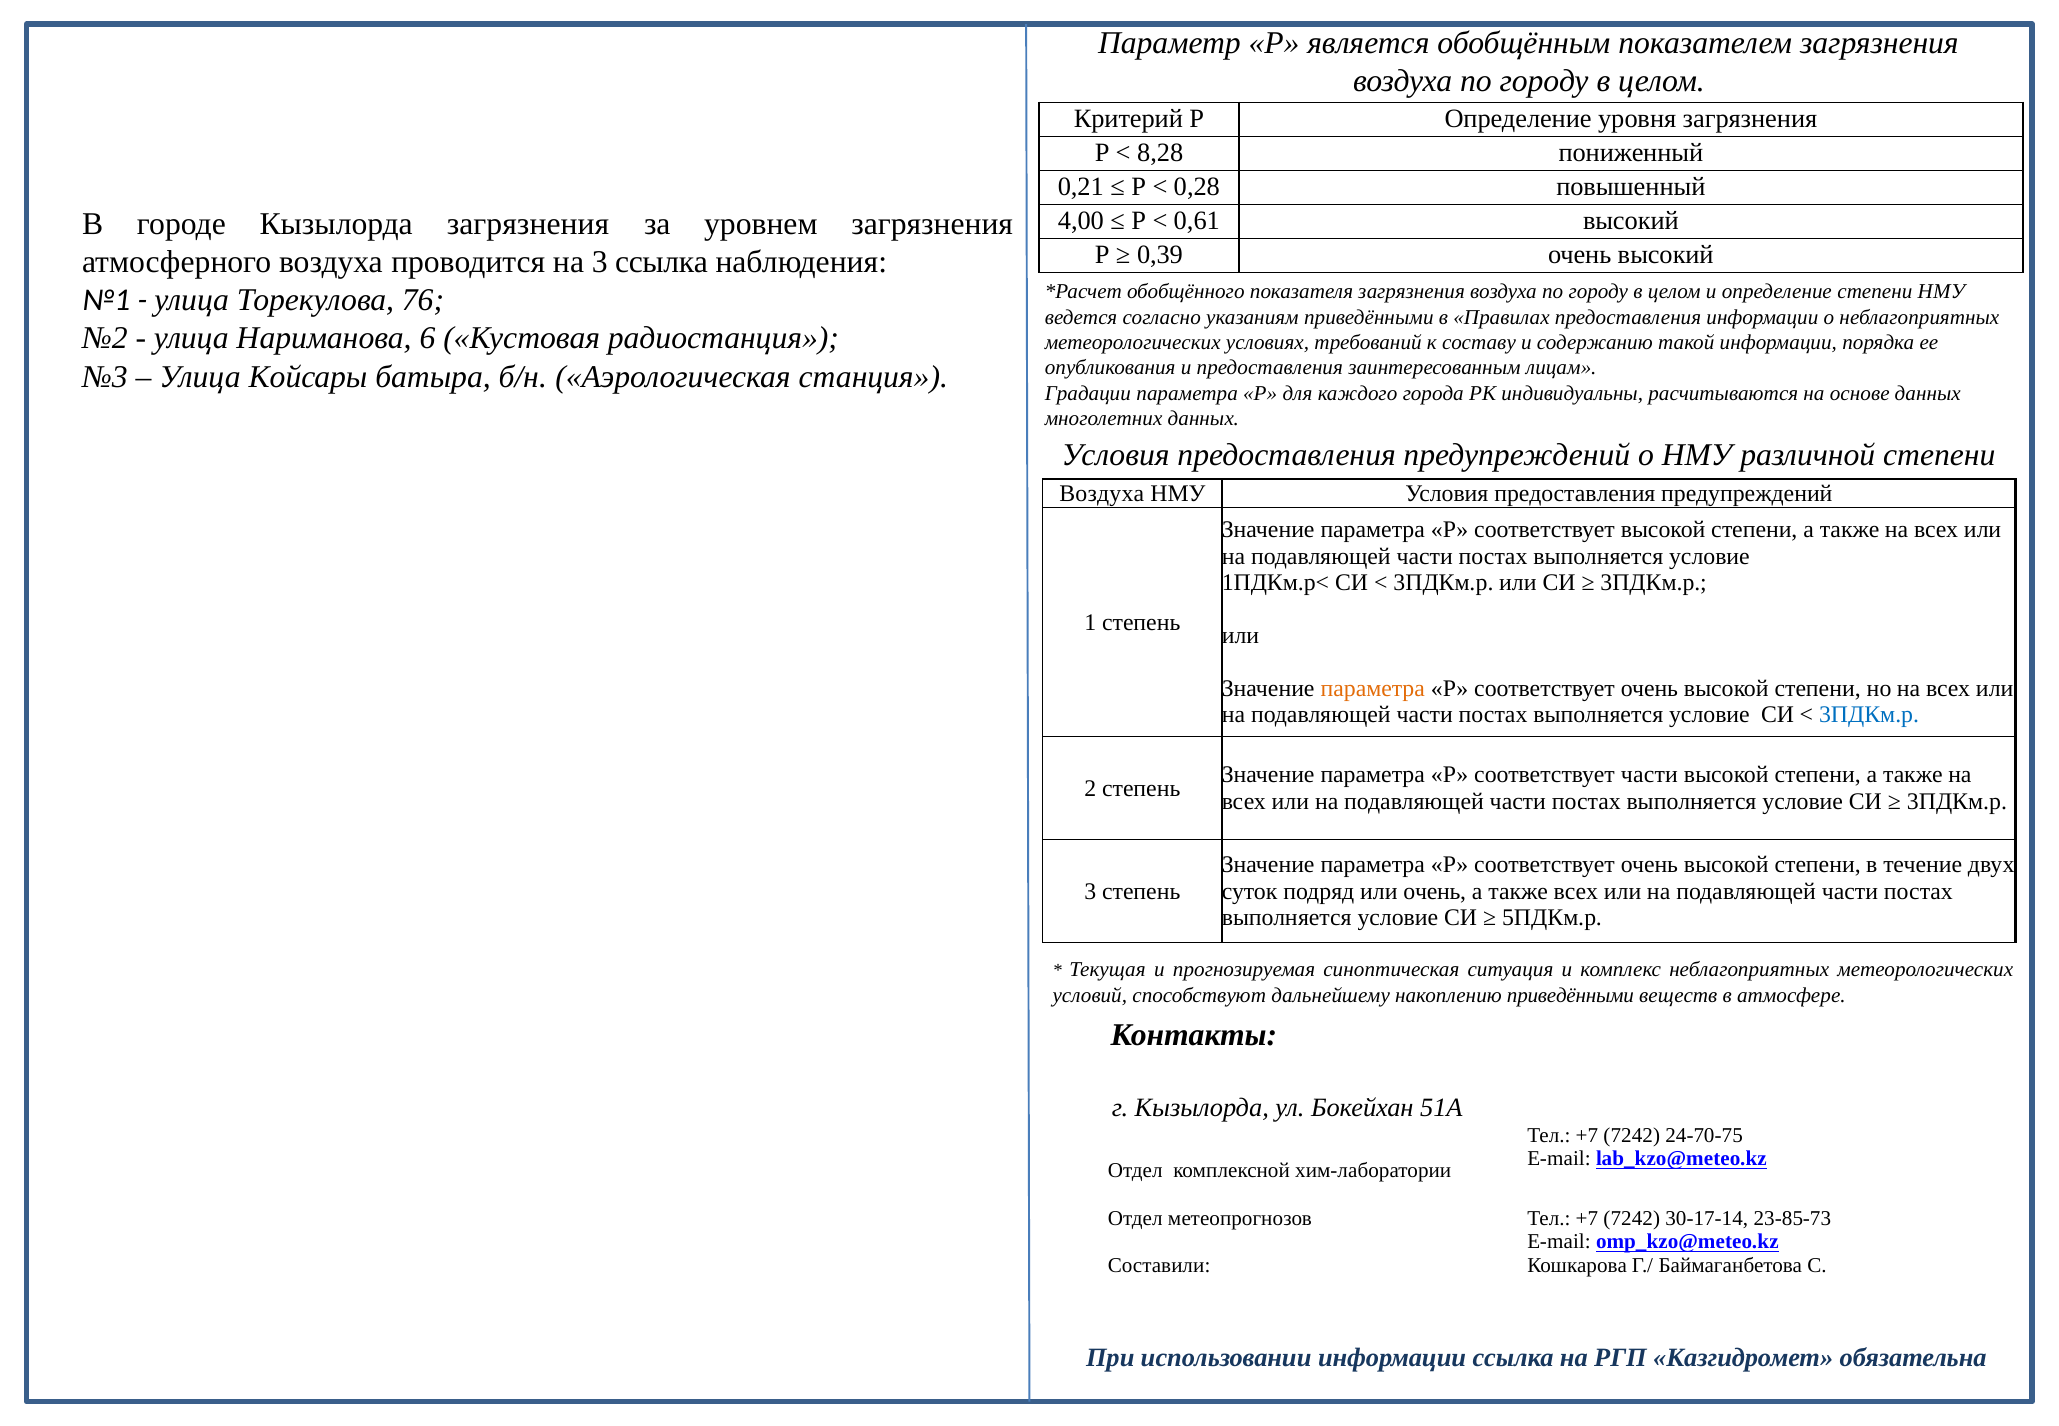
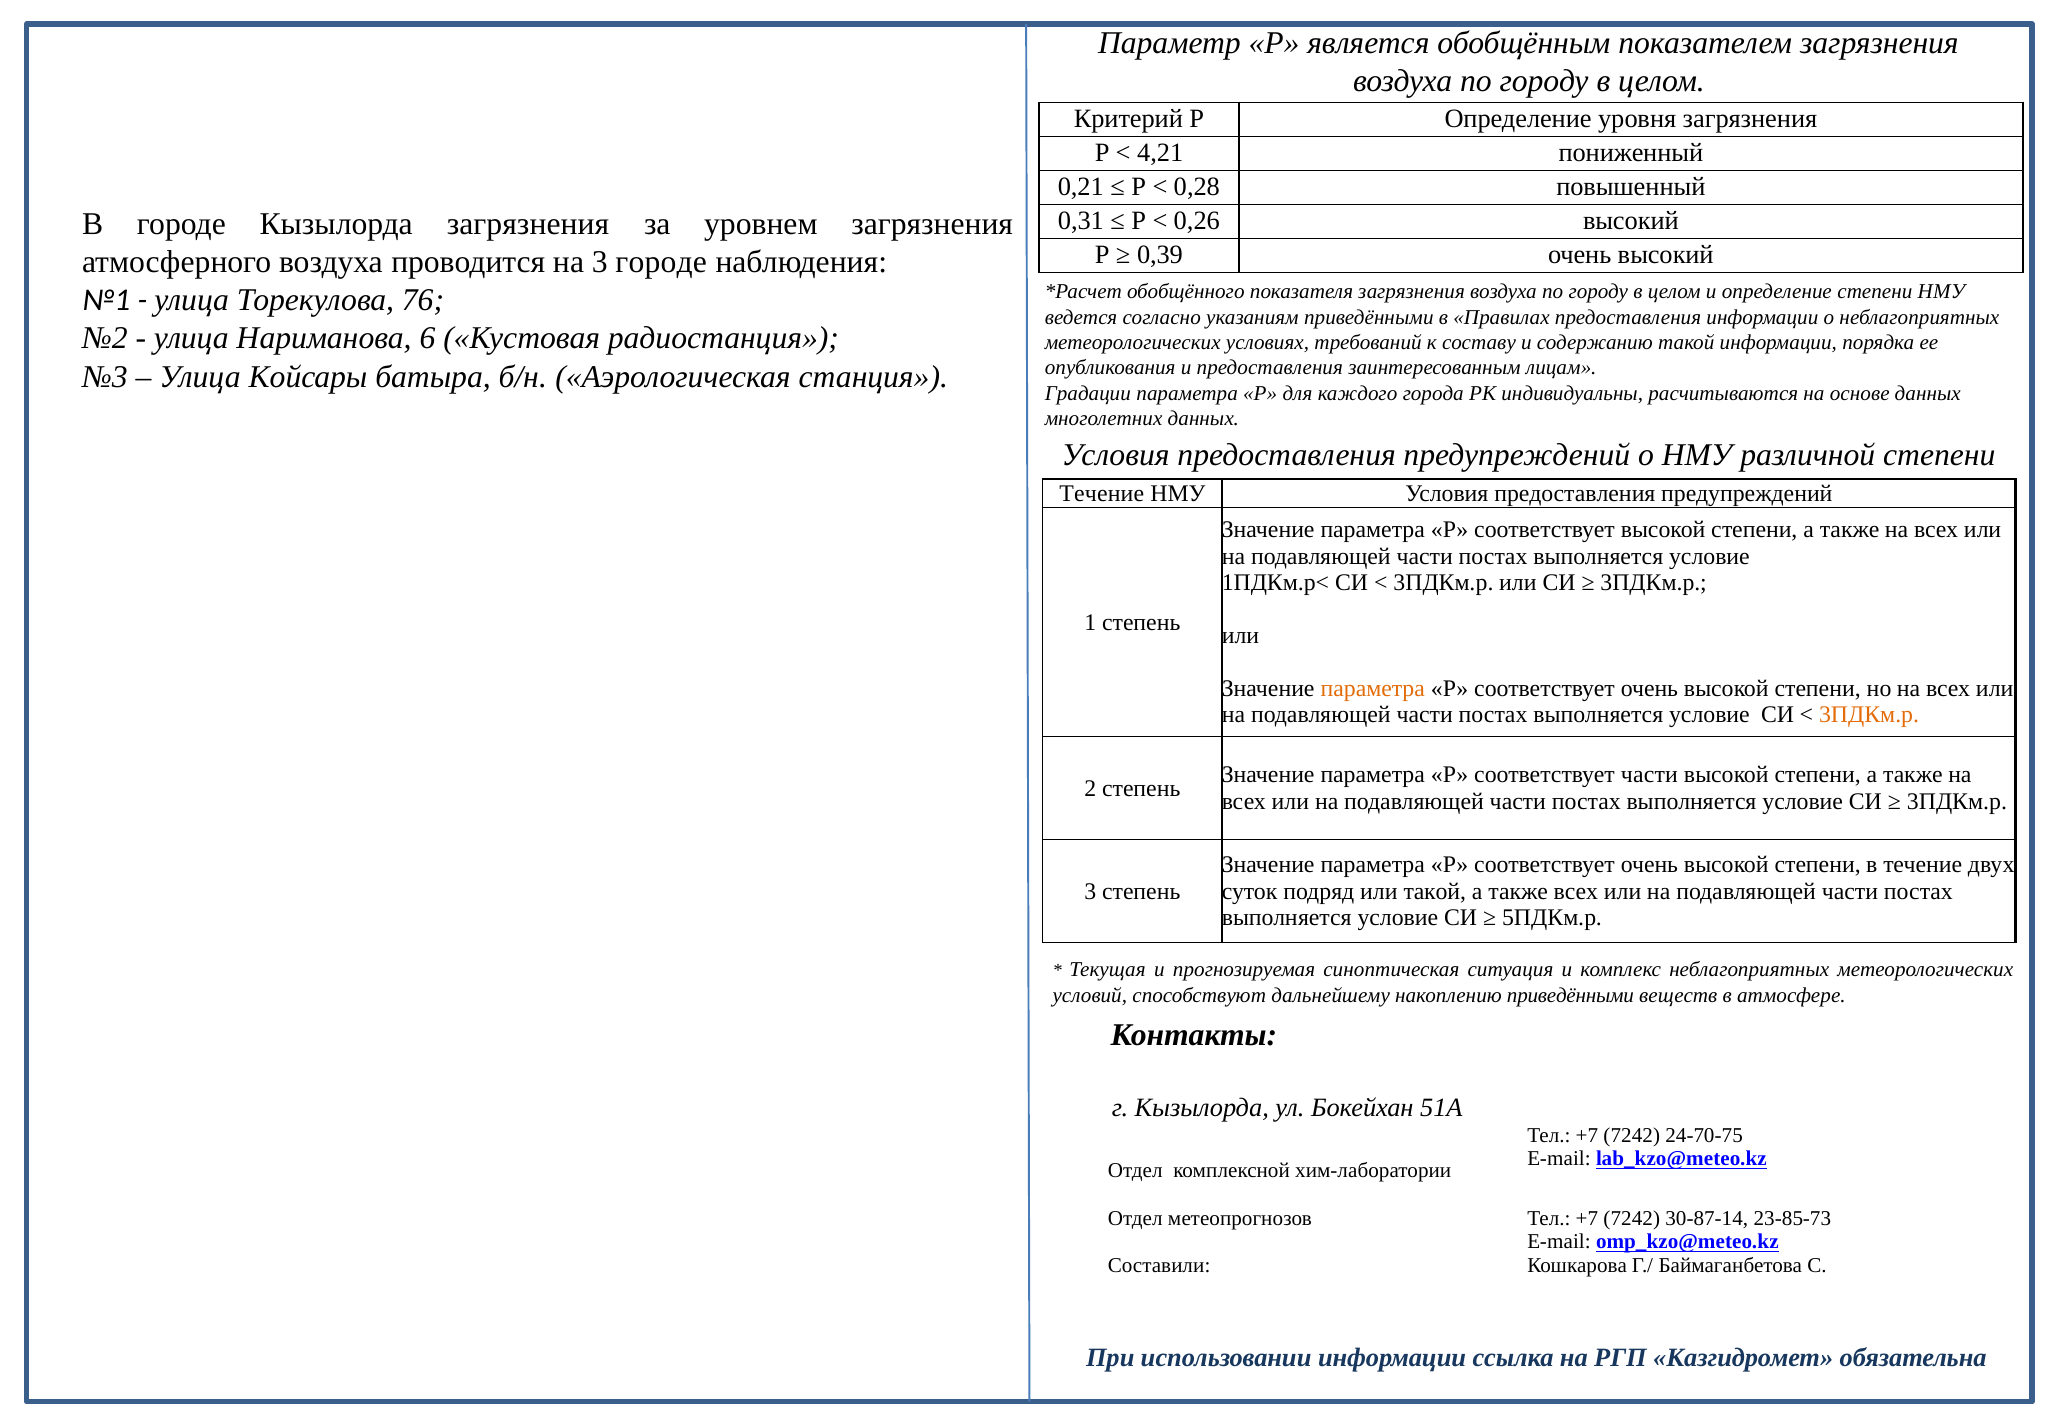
8,28: 8,28 -> 4,21
4,00: 4,00 -> 0,31
0,61: 0,61 -> 0,26
3 ссылка: ссылка -> городе
Воздуха at (1102, 493): Воздуха -> Течение
3ПДКм.р at (1869, 714) colour: blue -> orange
или очень: очень -> такой
30-17-14: 30-17-14 -> 30-87-14
